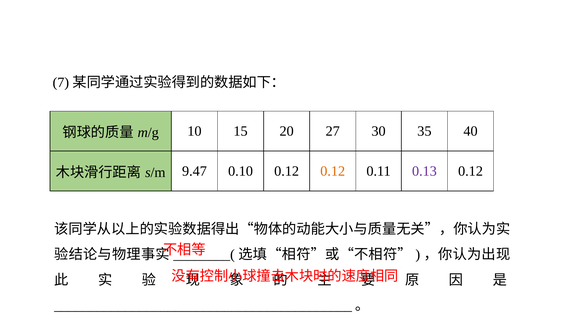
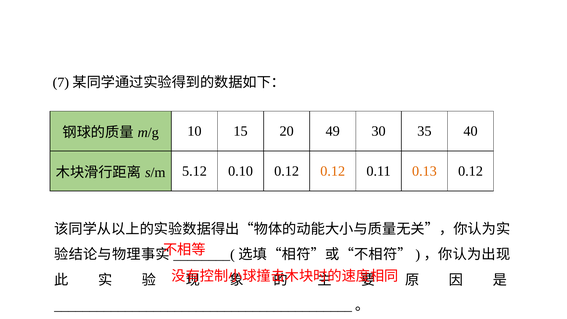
27: 27 -> 49
9.47: 9.47 -> 5.12
0.13 colour: purple -> orange
